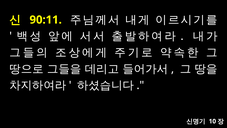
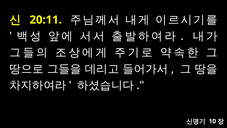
90:11: 90:11 -> 20:11
